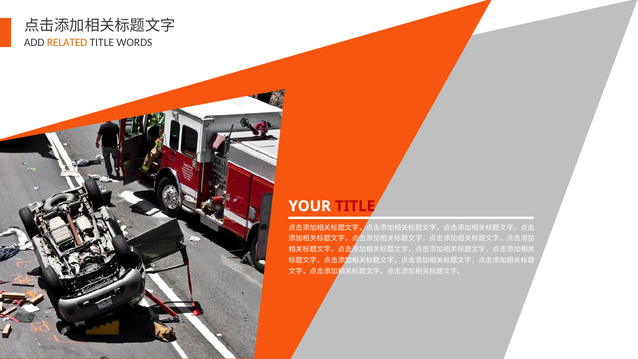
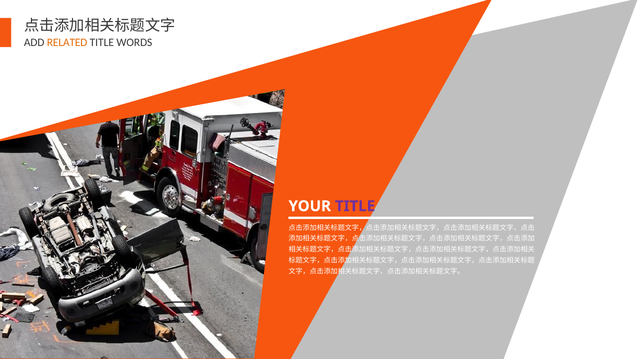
TITLE at (355, 206) colour: red -> purple
